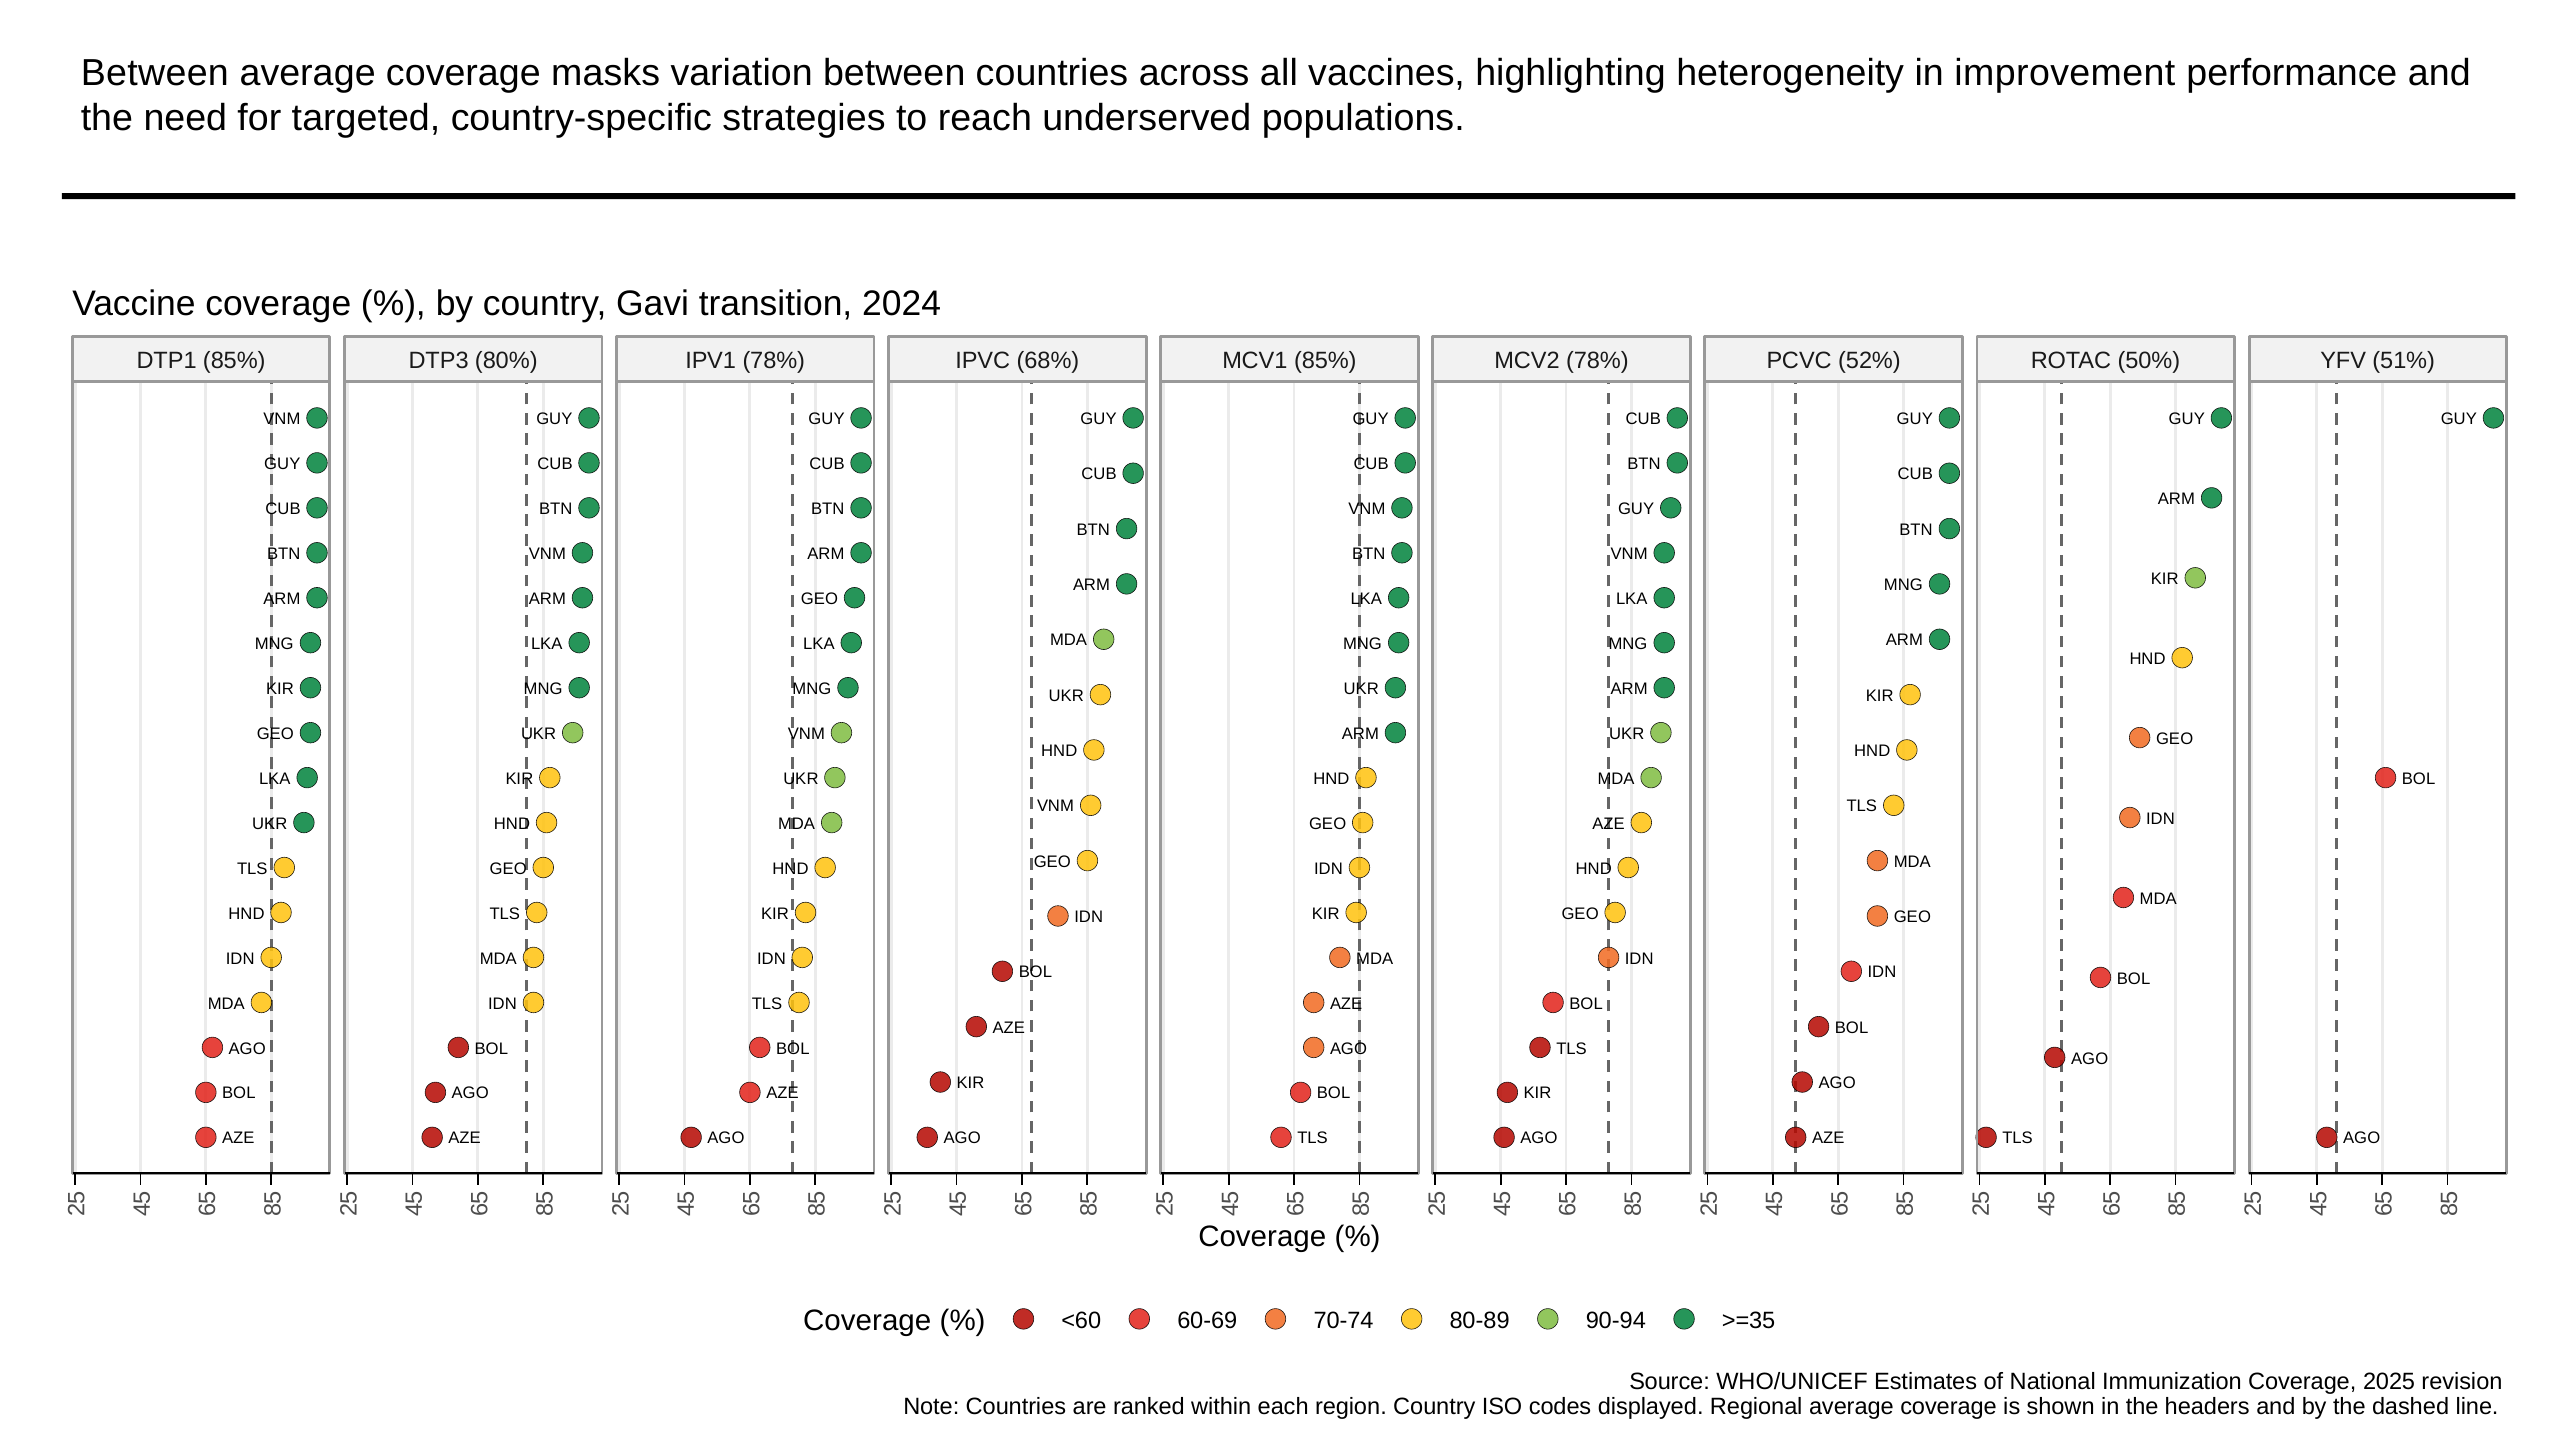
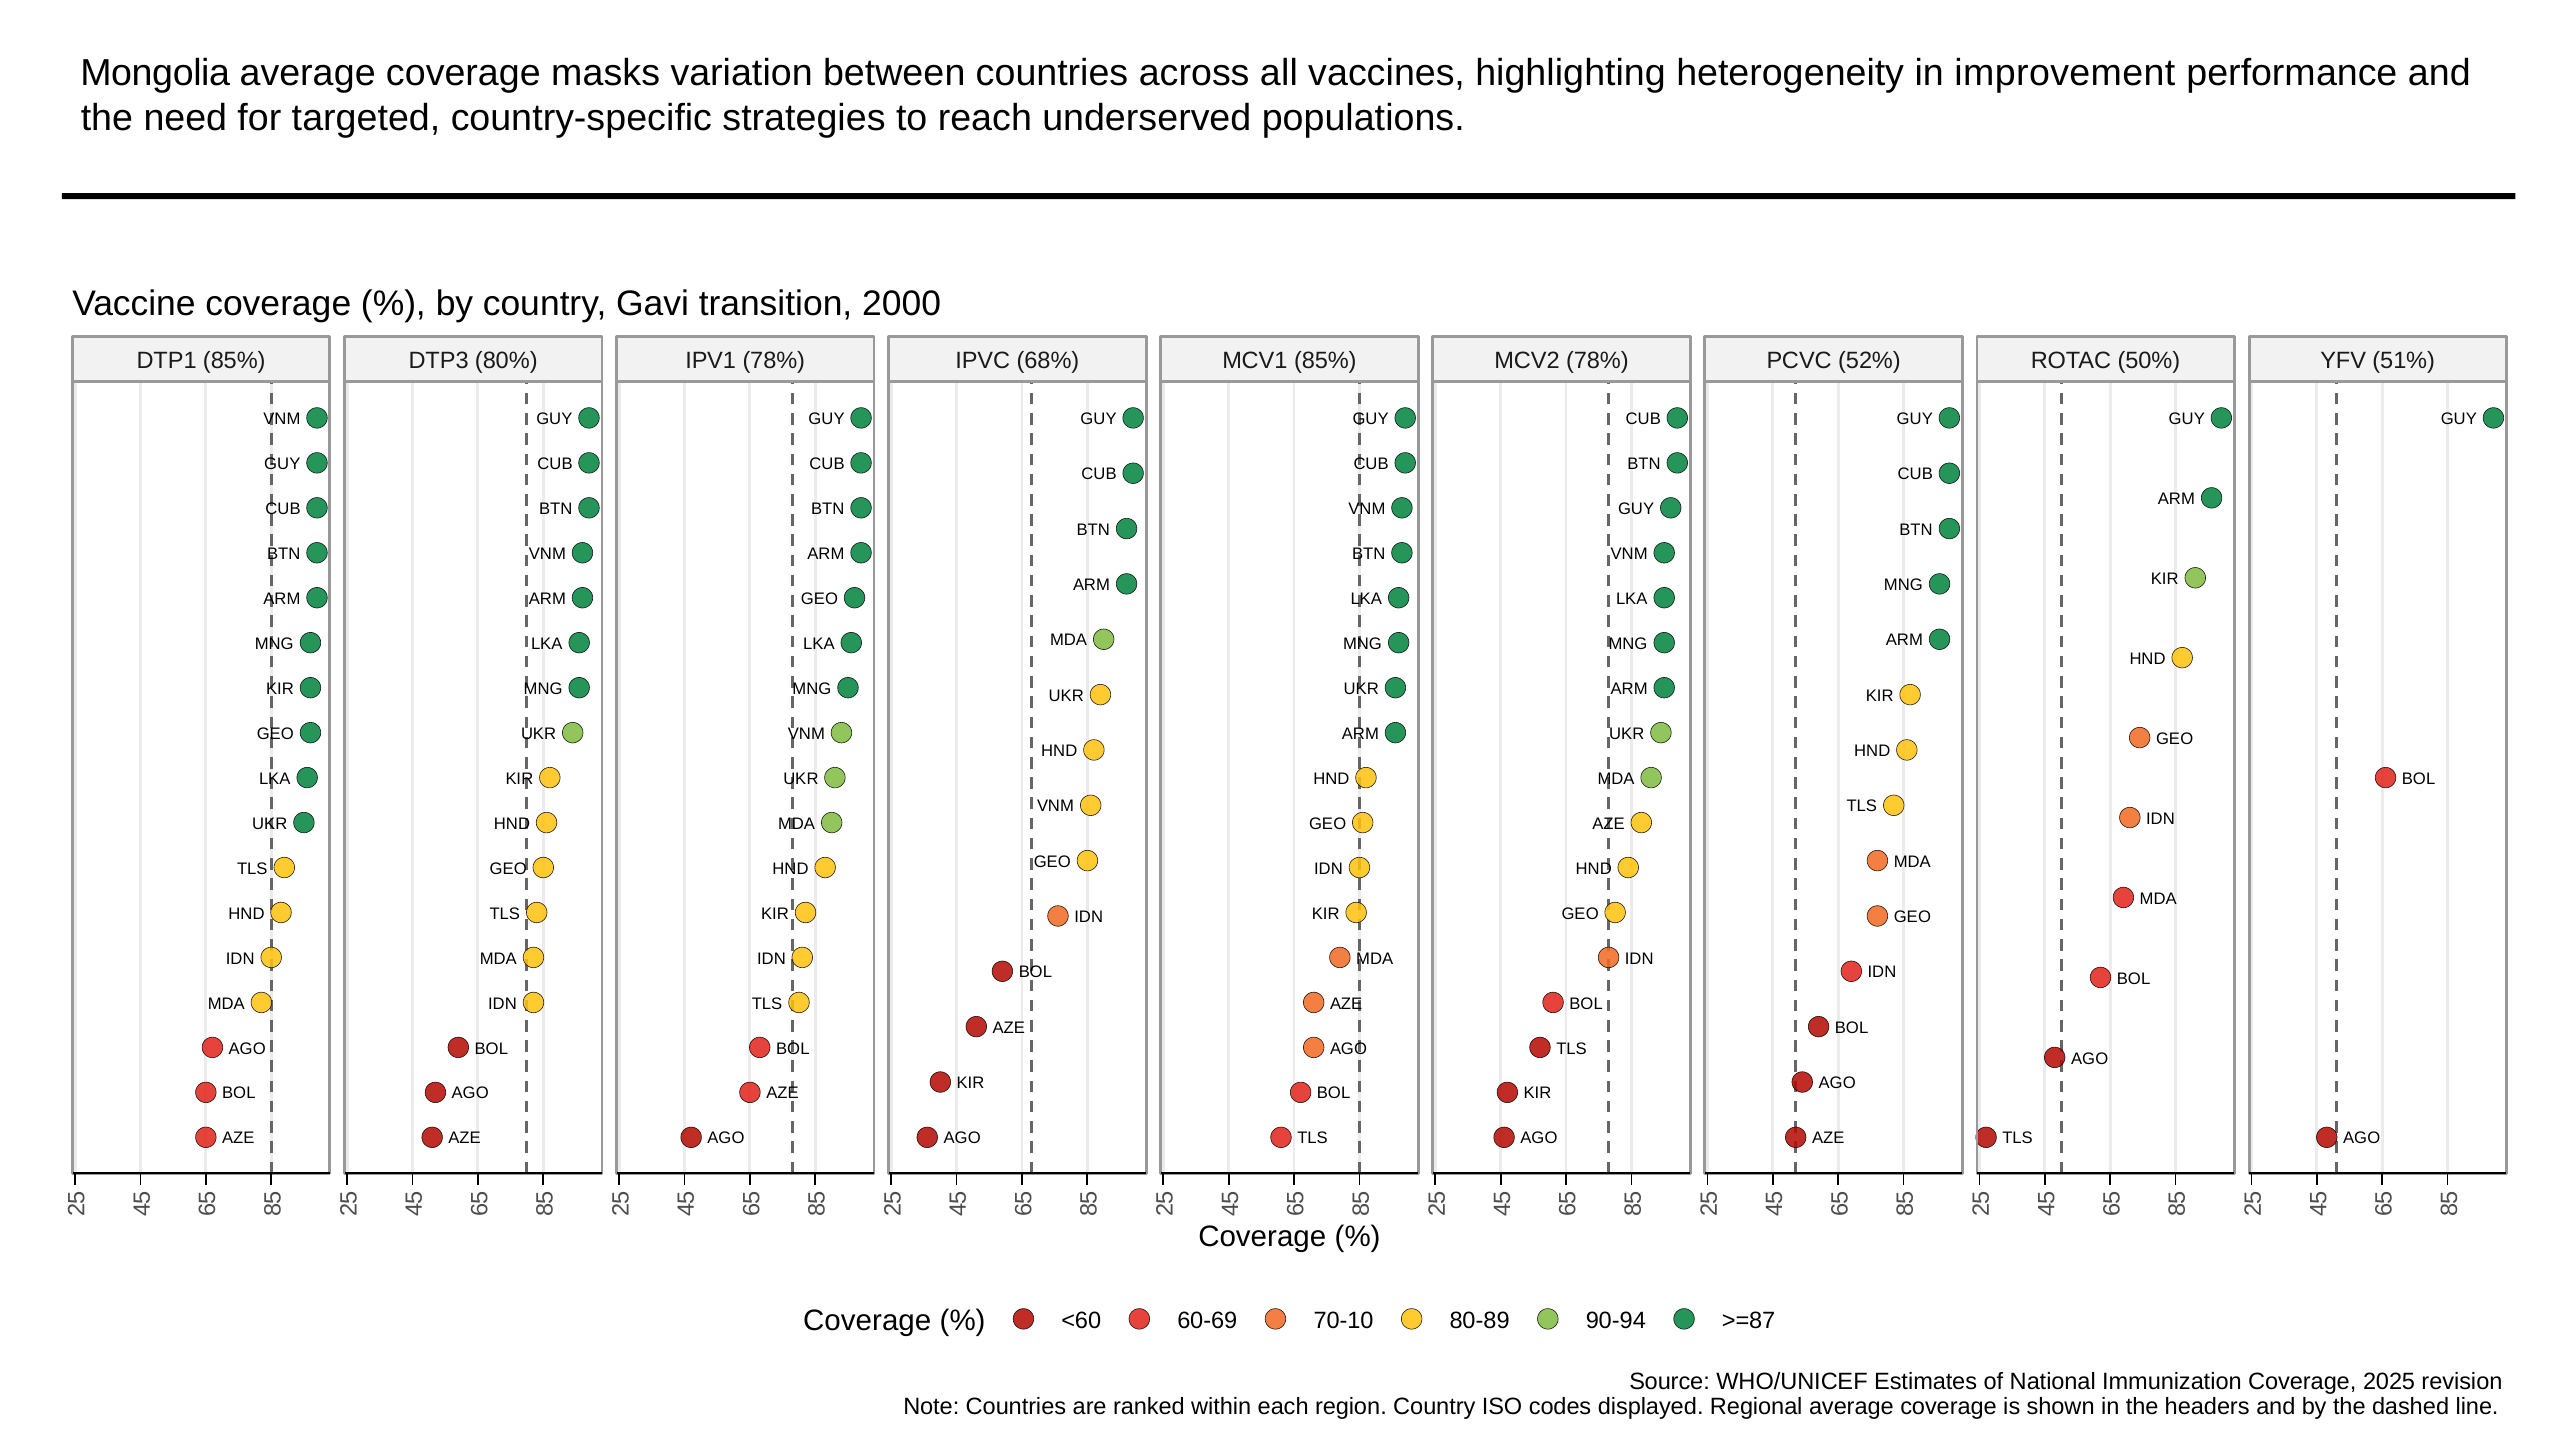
Between at (155, 73): Between -> Mongolia
2024: 2024 -> 2000
70-74: 70-74 -> 70-10
>=35: >=35 -> >=87
